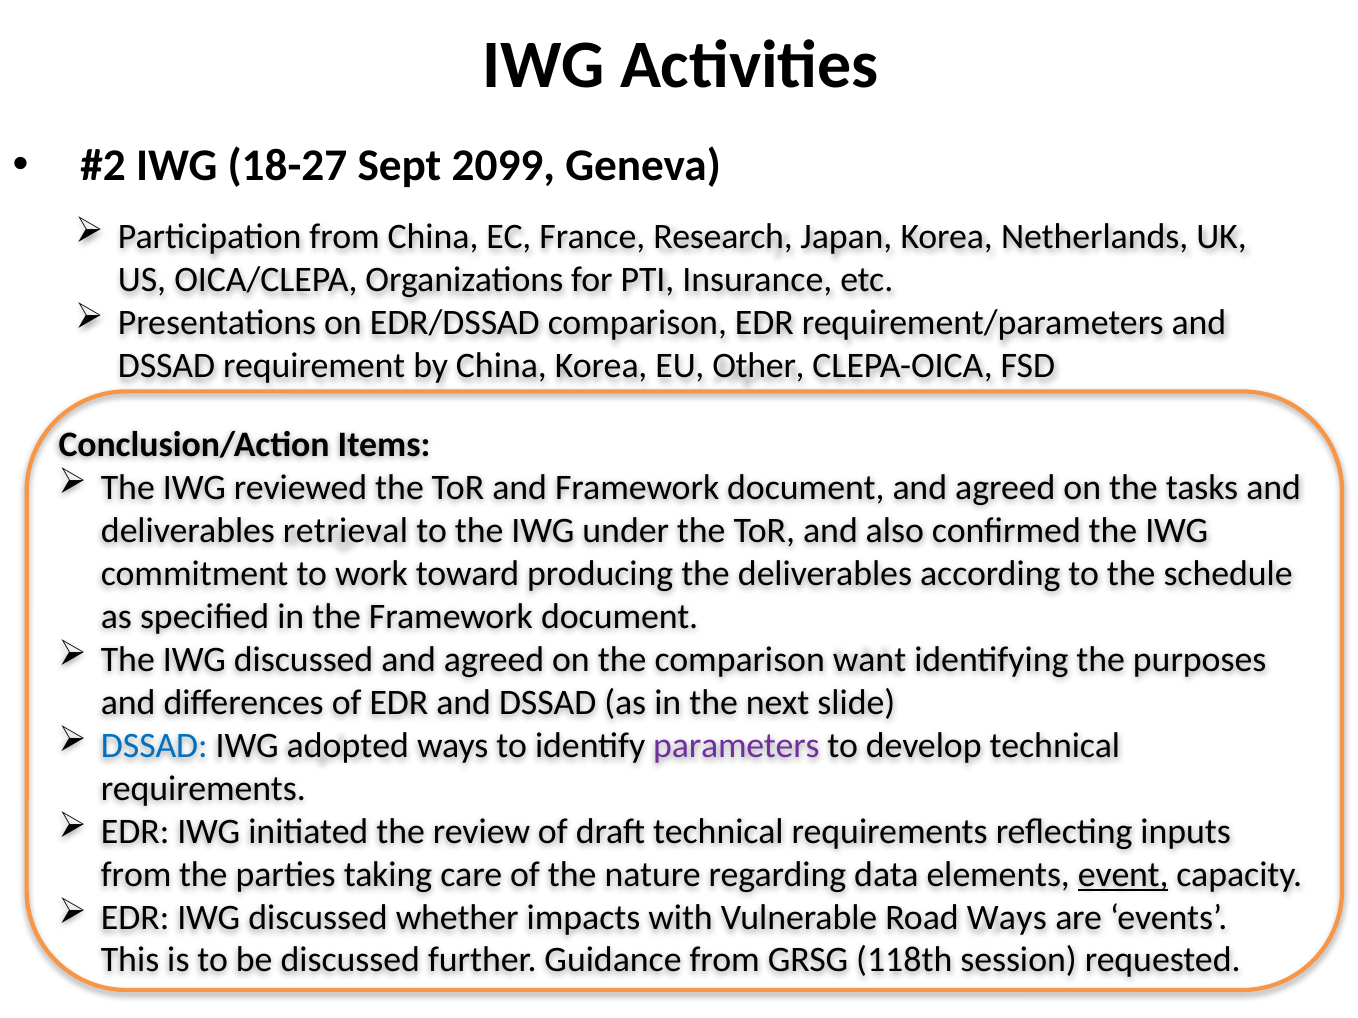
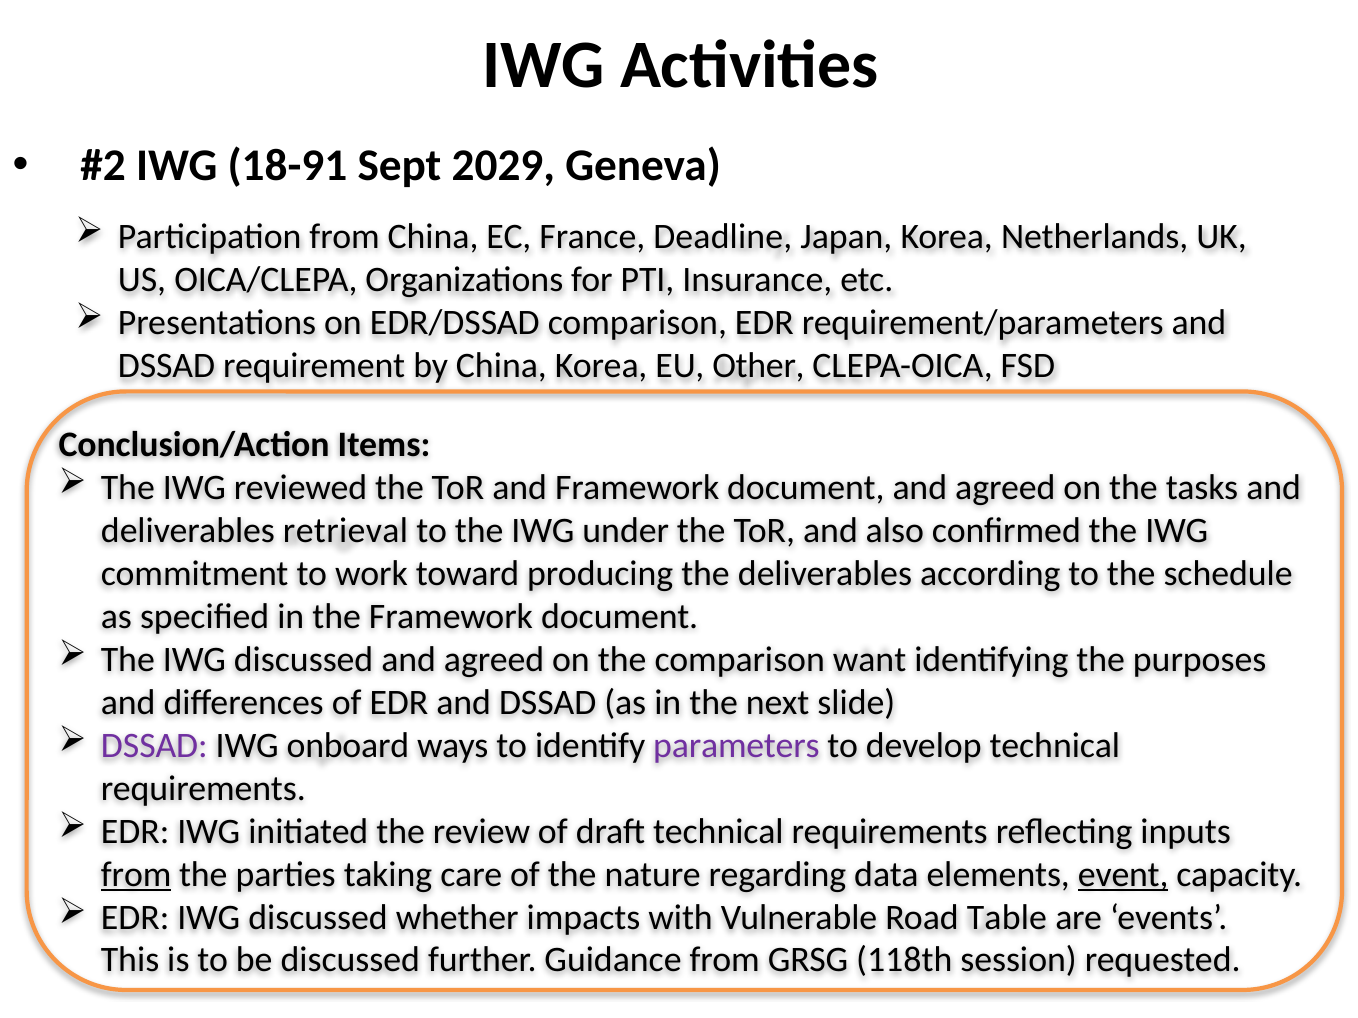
18-27: 18-27 -> 18-91
2099: 2099 -> 2029
Research: Research -> Deadline
DSSAD at (154, 746) colour: blue -> purple
adopted: adopted -> onboard
from at (136, 875) underline: none -> present
Road Ways: Ways -> Table
